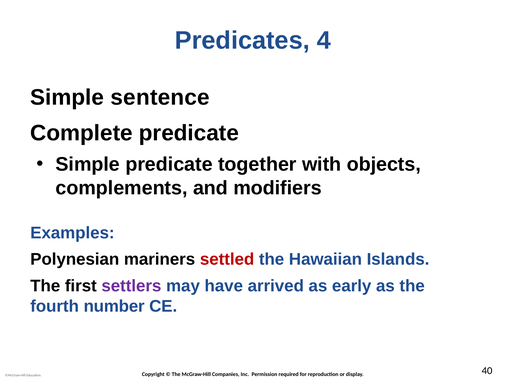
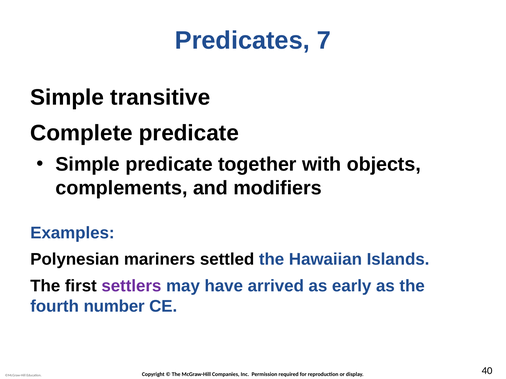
4: 4 -> 7
sentence: sentence -> transitive
settled colour: red -> black
